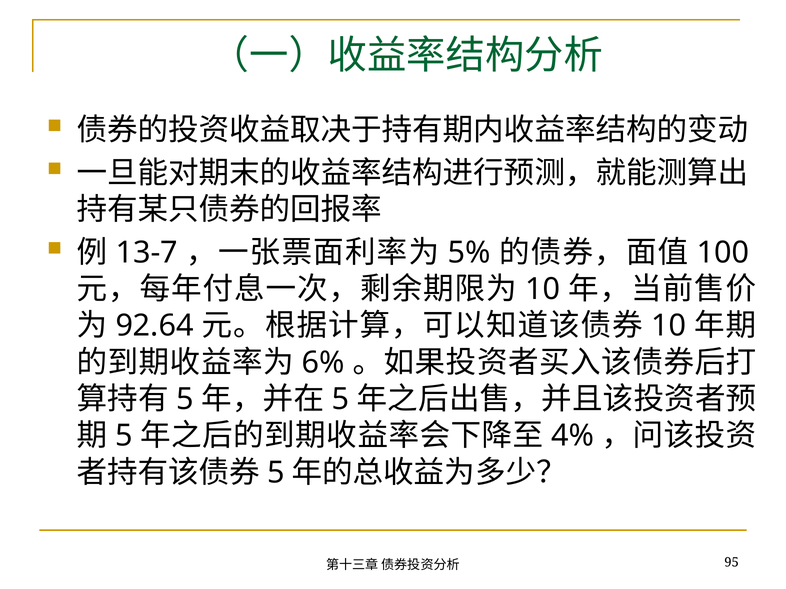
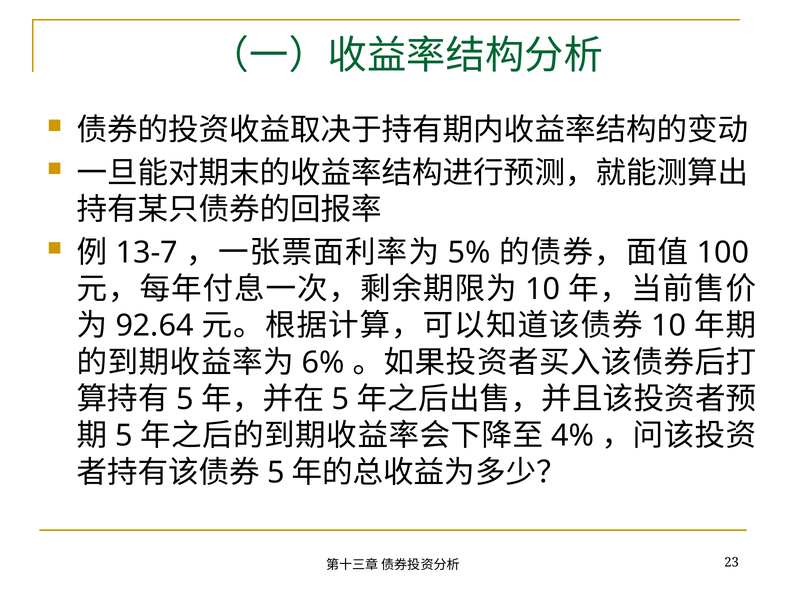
95: 95 -> 23
